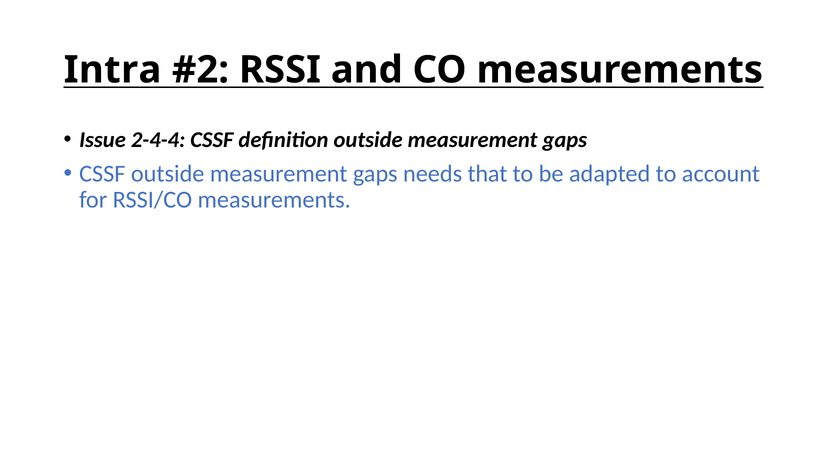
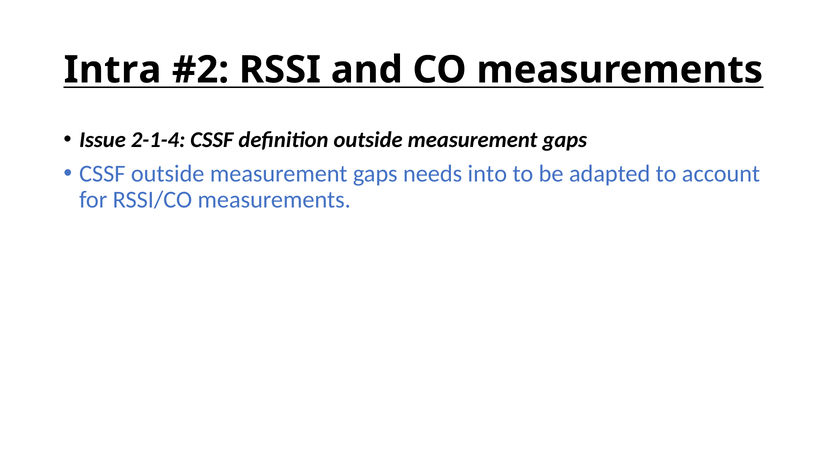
2-4-4: 2-4-4 -> 2-1-4
that: that -> into
